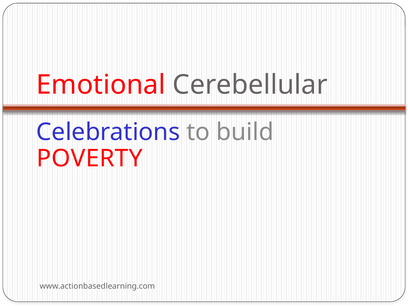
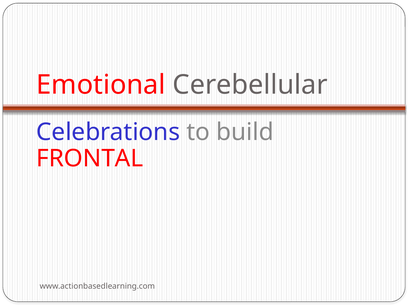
POVERTY: POVERTY -> FRONTAL
